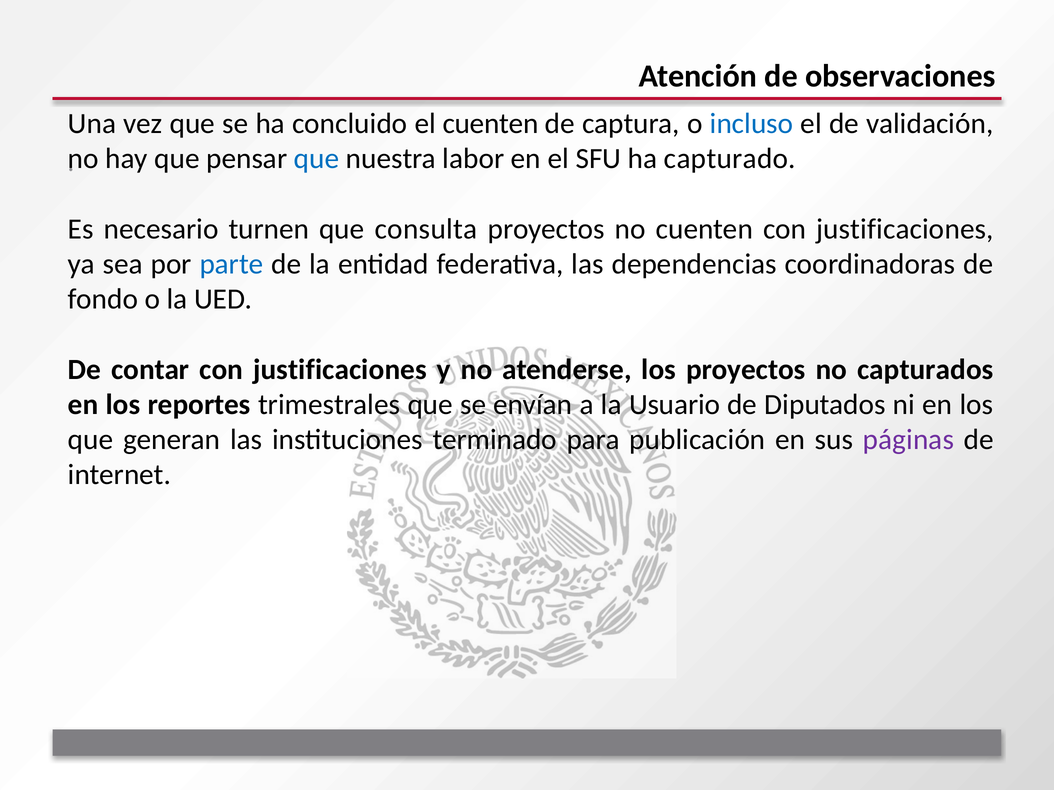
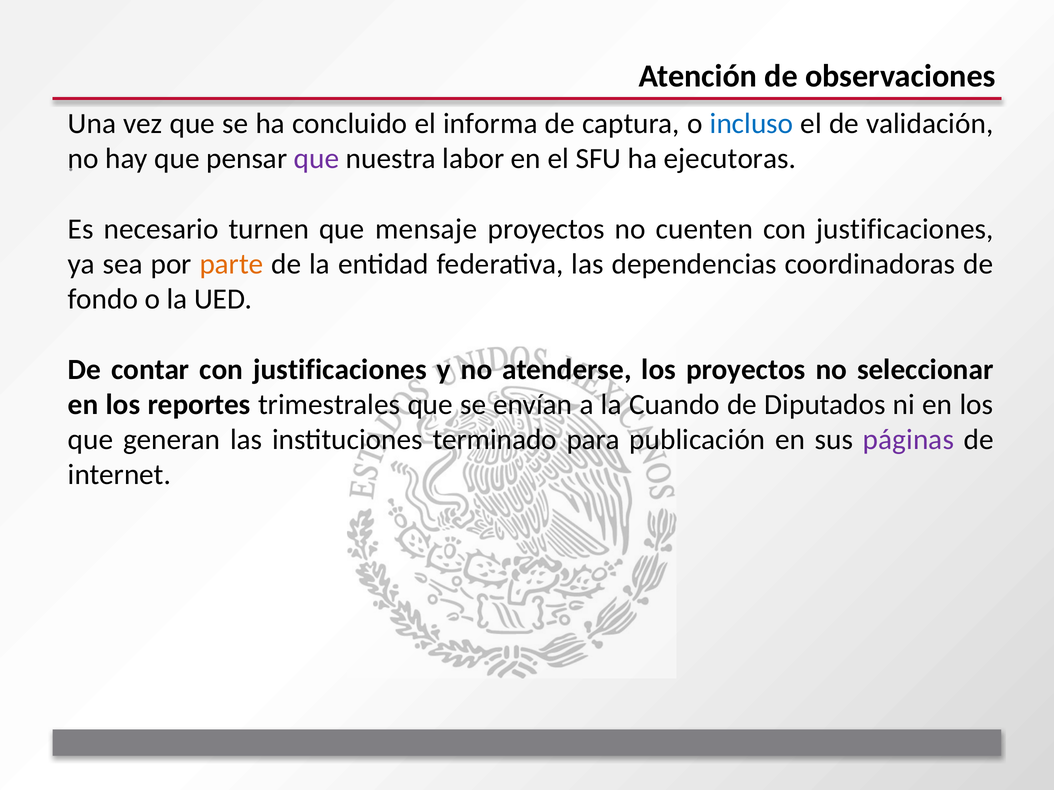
el cuenten: cuenten -> informa
que at (317, 159) colour: blue -> purple
capturado: capturado -> ejecutoras
consulta: consulta -> mensaje
parte colour: blue -> orange
capturados: capturados -> seleccionar
Usuario: Usuario -> Cuando
